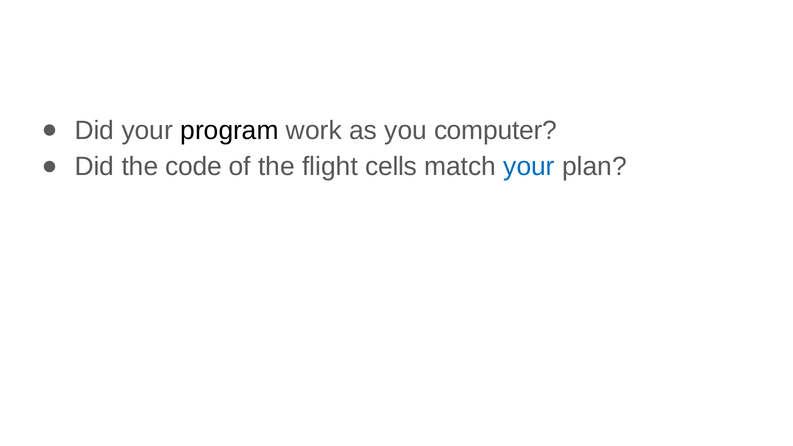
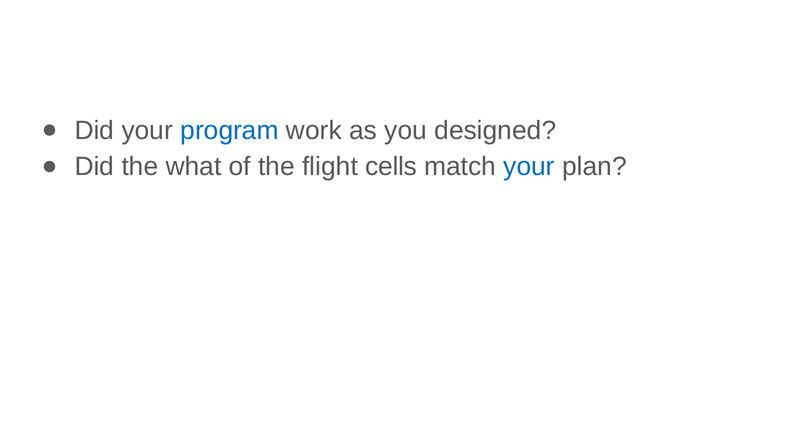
program colour: black -> blue
computer: computer -> designed
code: code -> what
